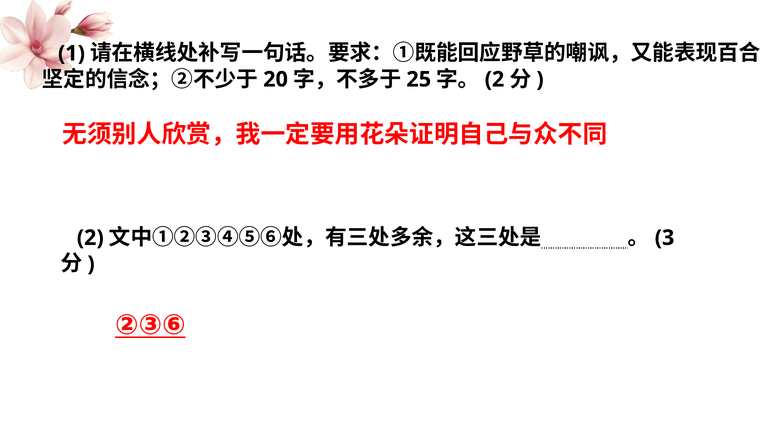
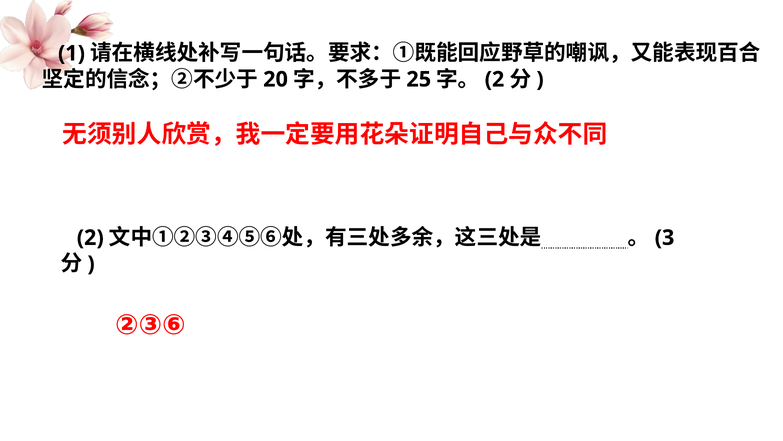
②③⑥ underline: present -> none
